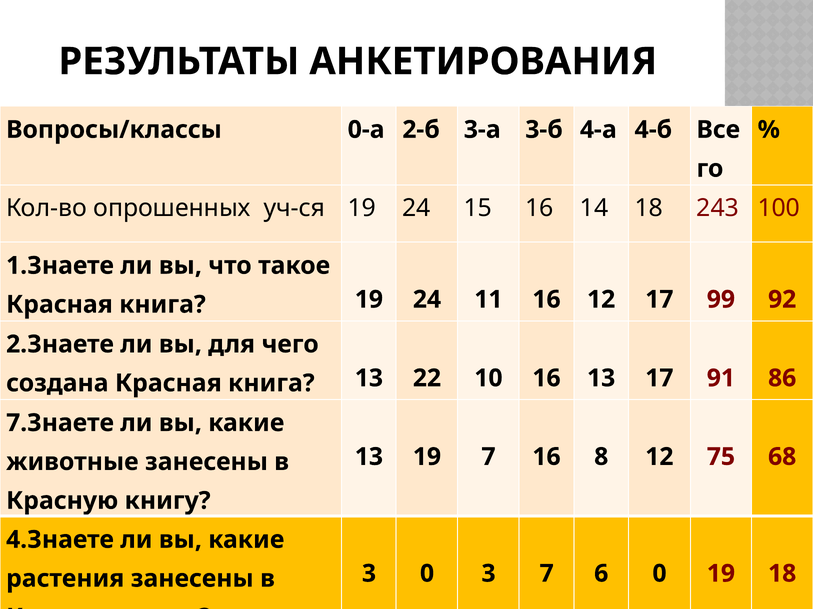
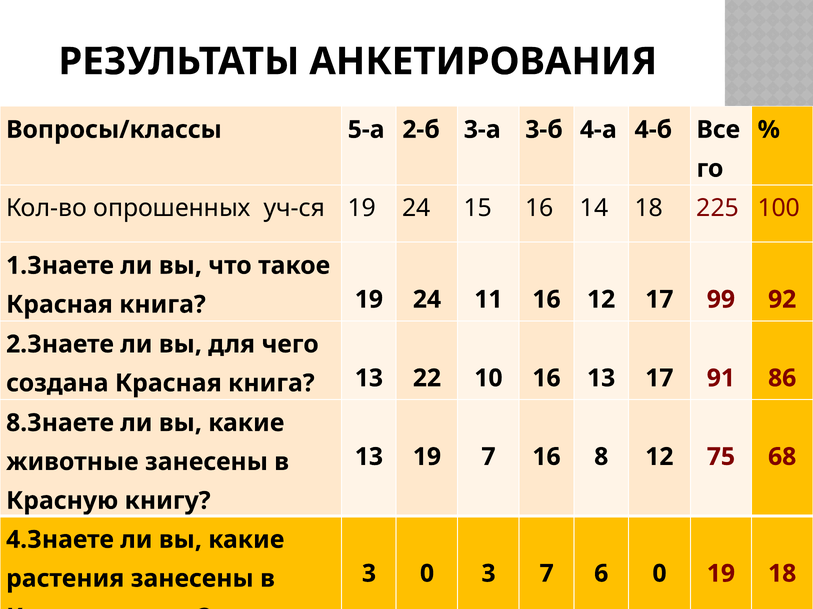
0-а: 0-а -> 5-а
243: 243 -> 225
7.Знаете: 7.Знаете -> 8.Знаете
